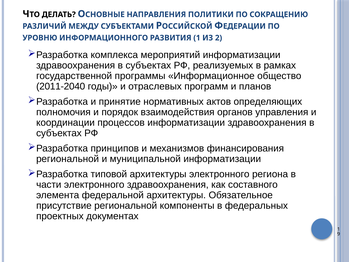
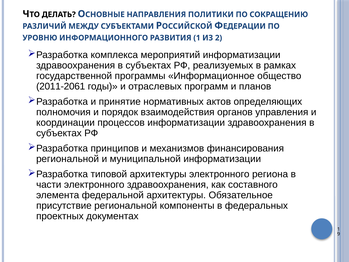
2011-2040: 2011-2040 -> 2011-2061
